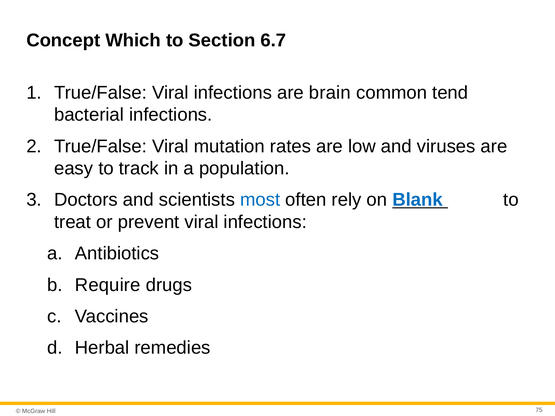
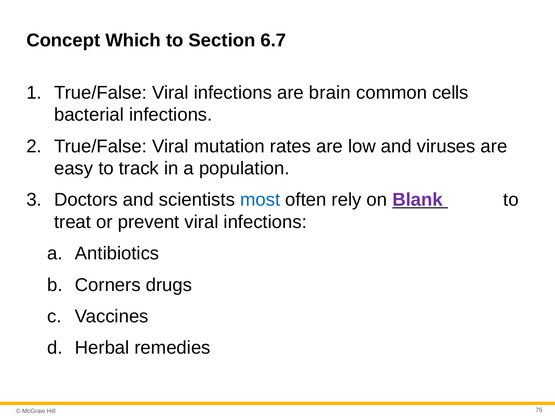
tend: tend -> cells
Blank colour: blue -> purple
Require: Require -> Corners
